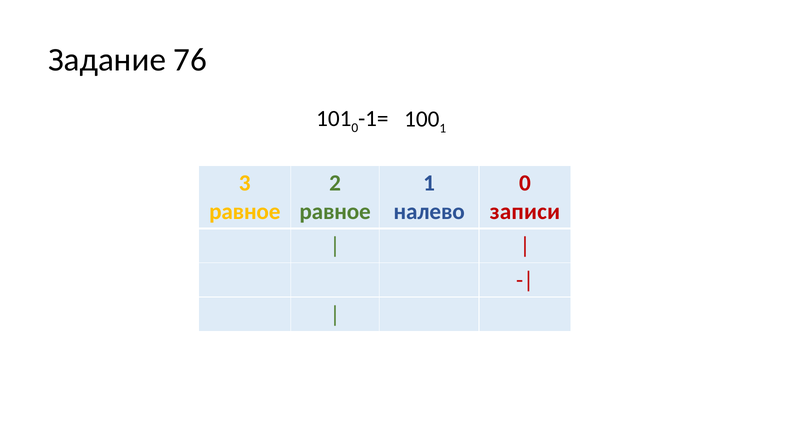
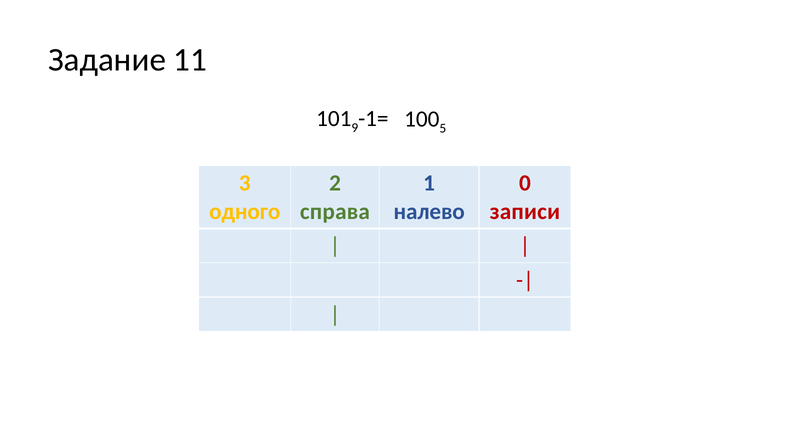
76: 76 -> 11
0 at (355, 128): 0 -> 9
1 at (443, 128): 1 -> 5
равное at (245, 212): равное -> одного
равное at (335, 212): равное -> справа
